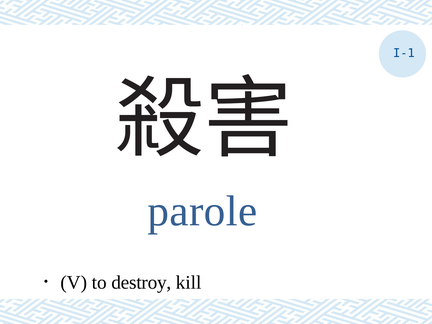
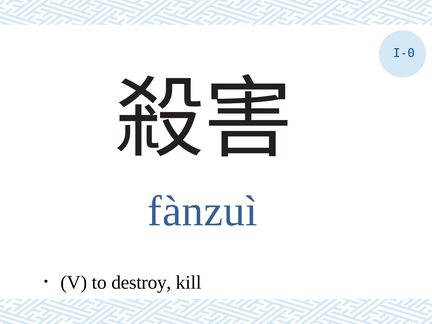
I-1: I-1 -> I-0
parole: parole -> fànzuì
